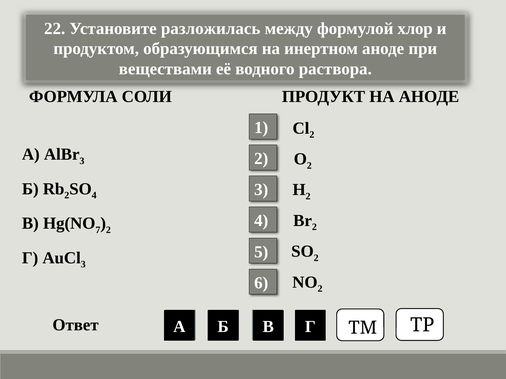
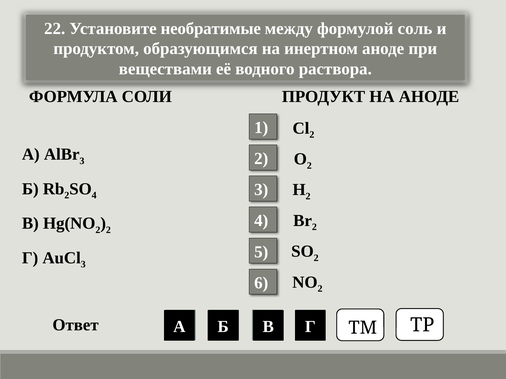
разложилась: разложилась -> необратимые
хлор: хлор -> соль
7 at (98, 230): 7 -> 2
